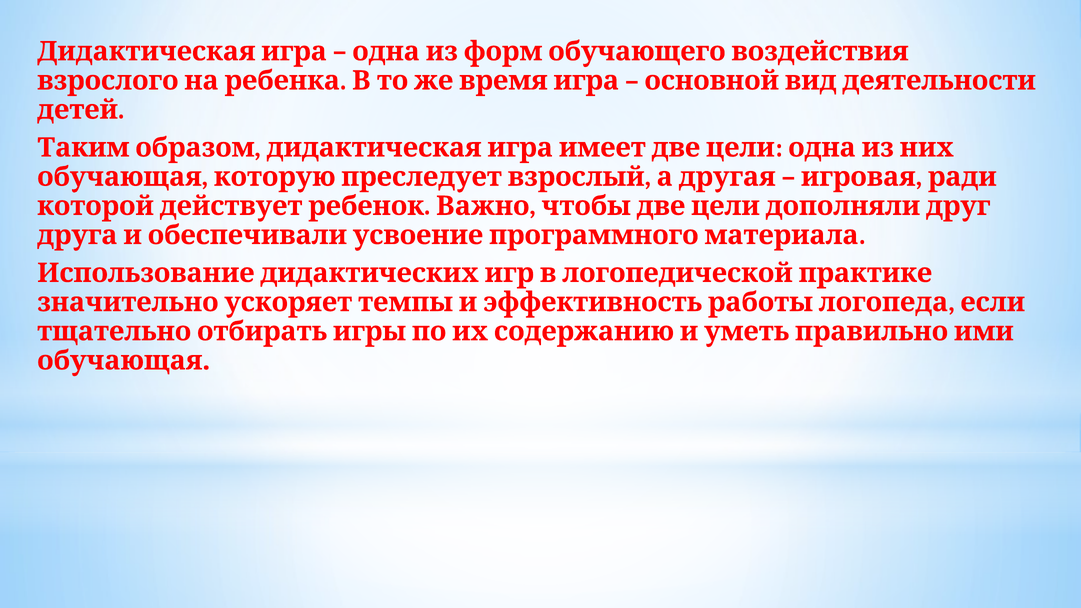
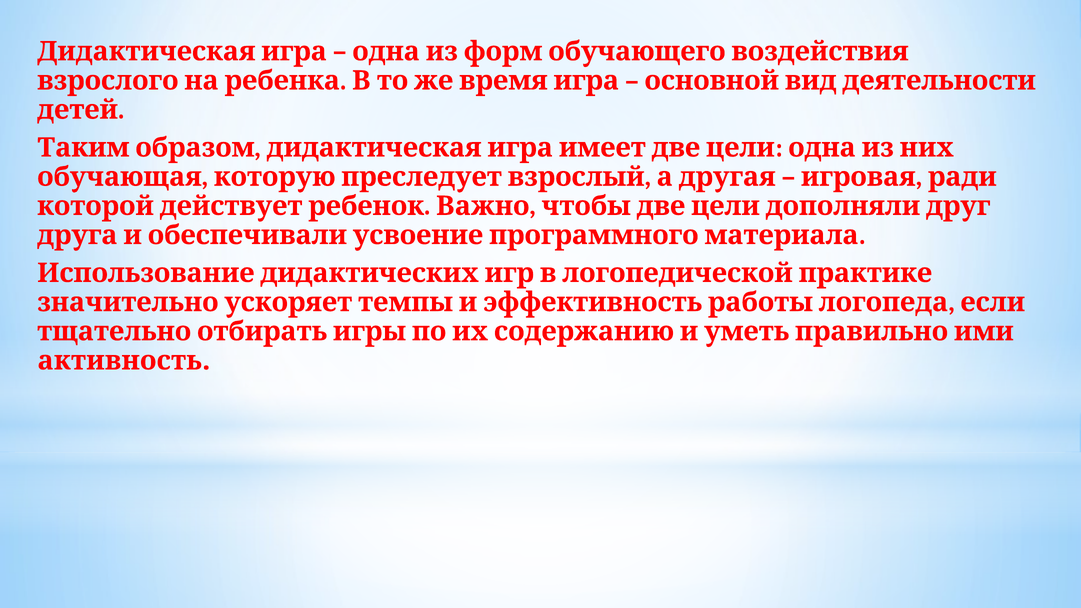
обучающая at (120, 361): обучающая -> активность
